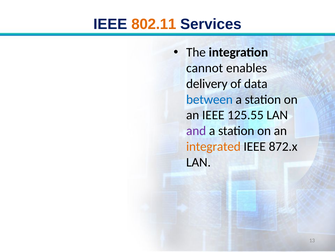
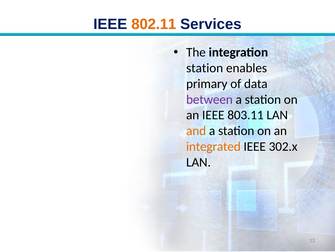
cannot at (205, 68): cannot -> station
delivery: delivery -> primary
between colour: blue -> purple
125.55: 125.55 -> 803.11
and colour: purple -> orange
872.x: 872.x -> 302.x
